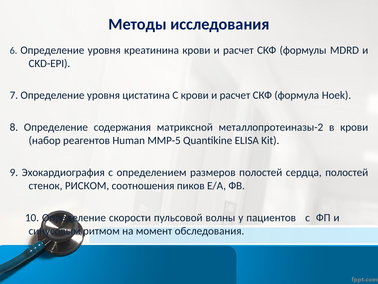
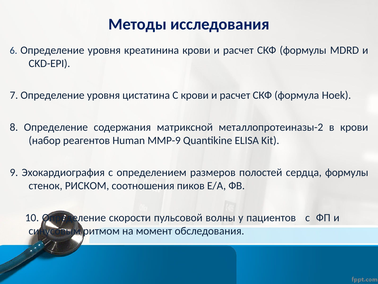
MMP-5: MMP-5 -> MMP-9
сердца полостей: полостей -> формулы
